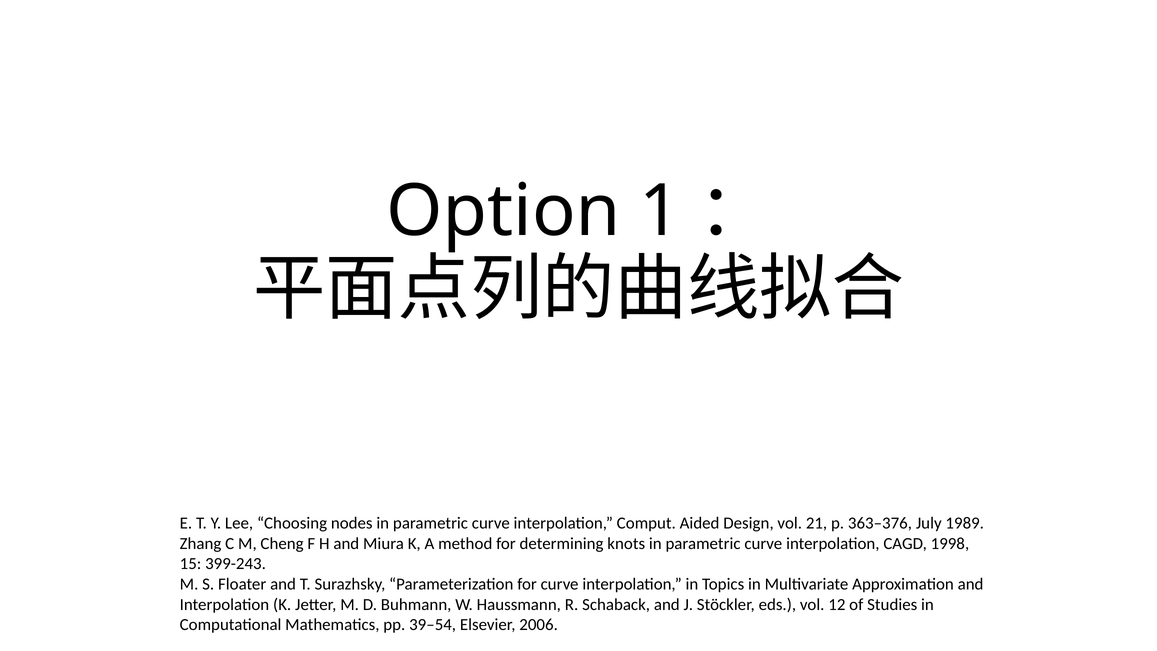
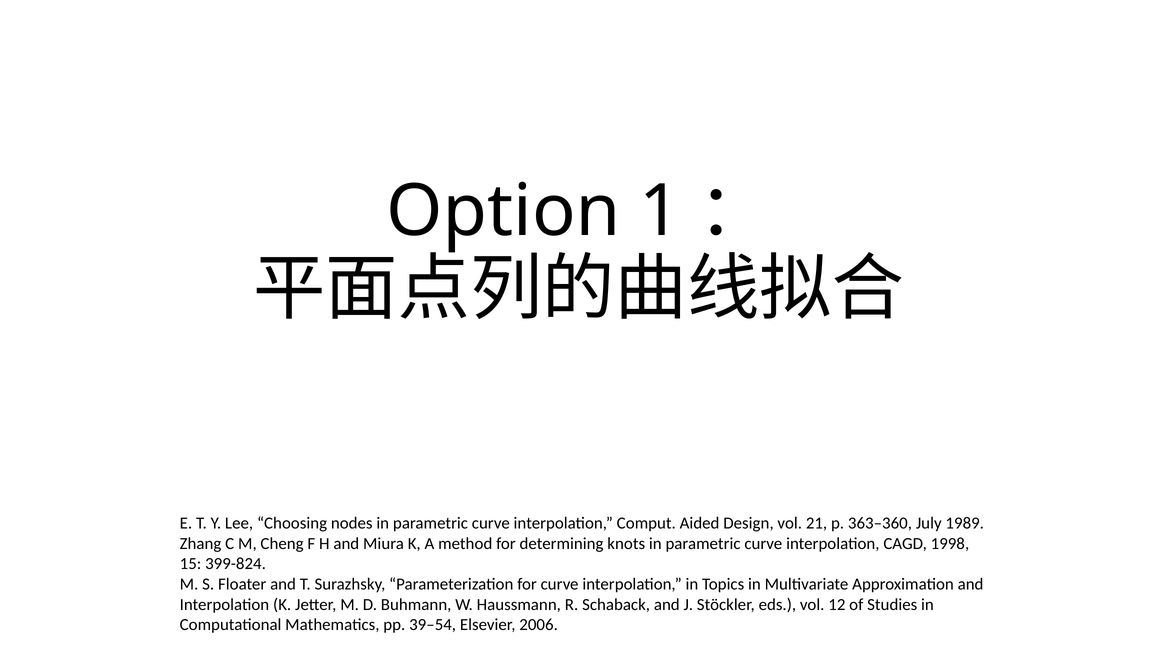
363–376: 363–376 -> 363–360
399-243: 399-243 -> 399-824
